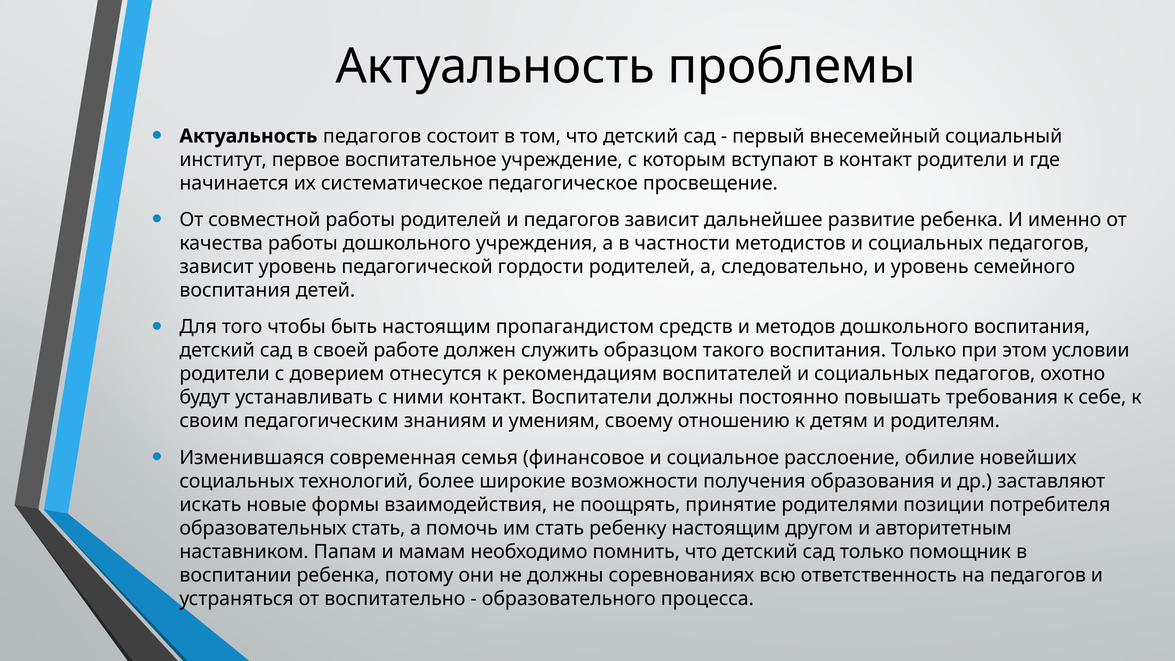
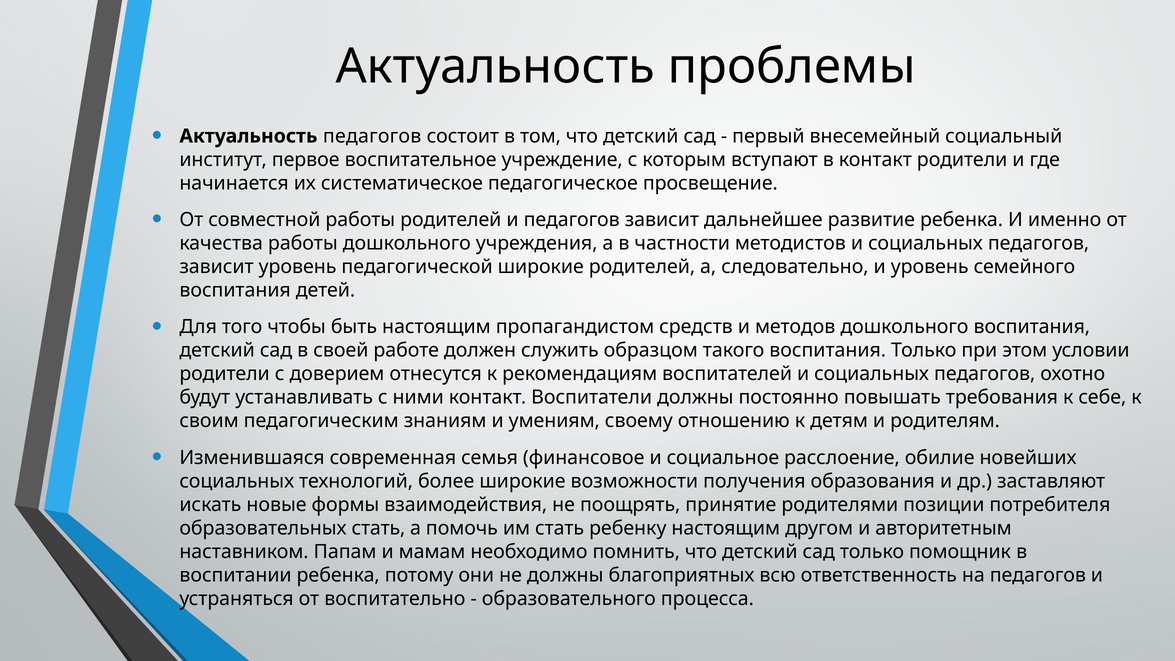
педагогической гордости: гордости -> широкие
соревнованиях: соревнованиях -> благоприятных
